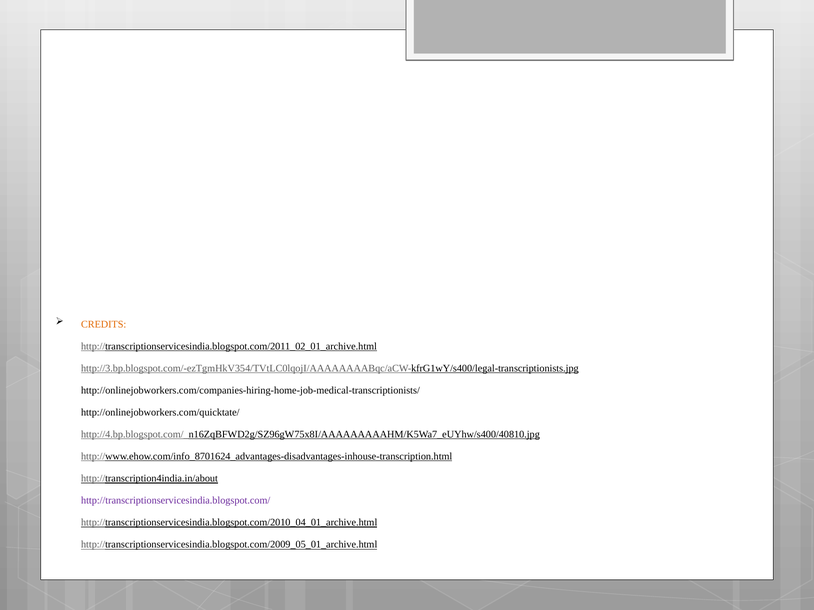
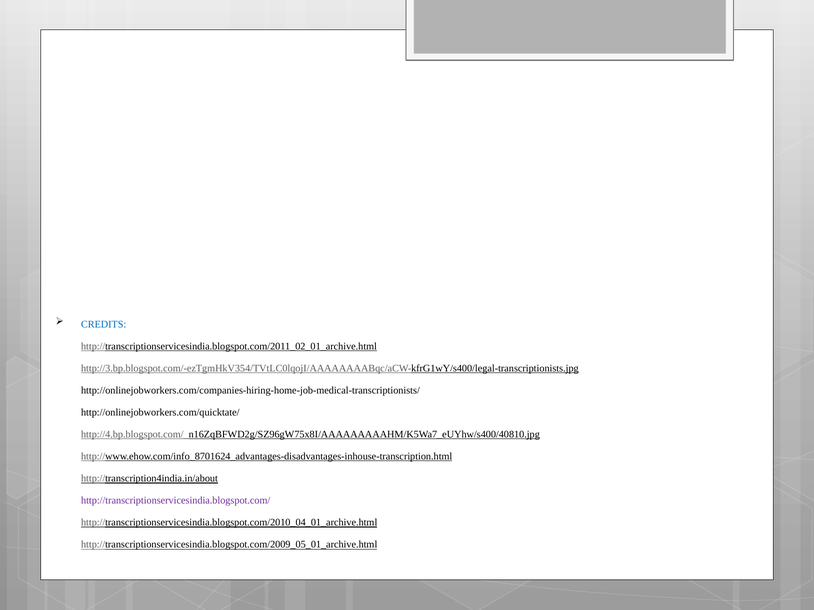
CREDITS colour: orange -> blue
